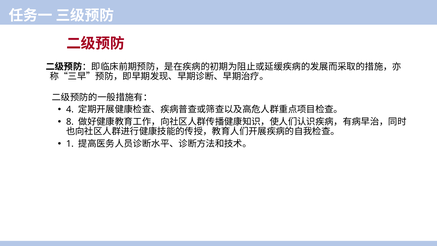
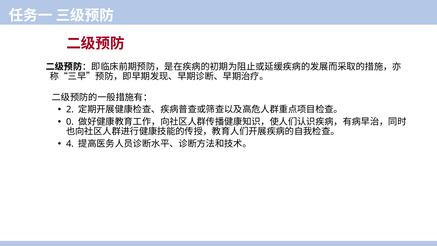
4: 4 -> 2
8: 8 -> 0
1: 1 -> 4
